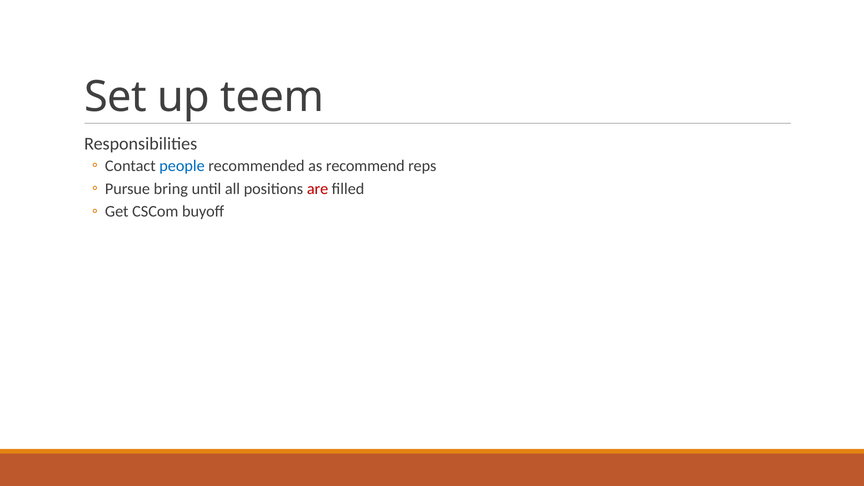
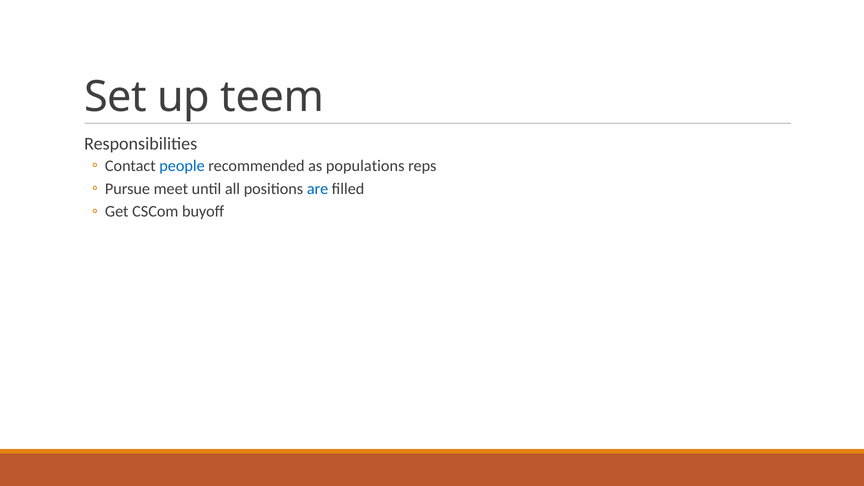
recommend: recommend -> populations
bring: bring -> meet
are colour: red -> blue
